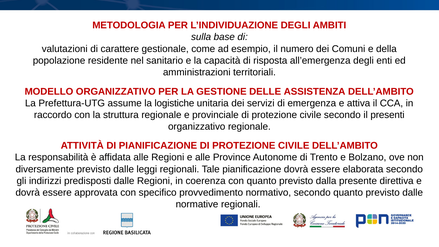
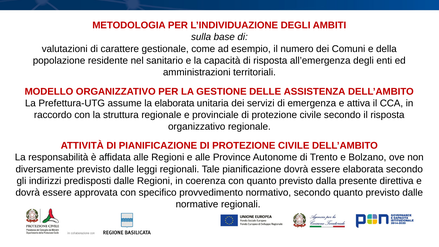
la logistiche: logistiche -> elaborata
il presenti: presenti -> risposta
